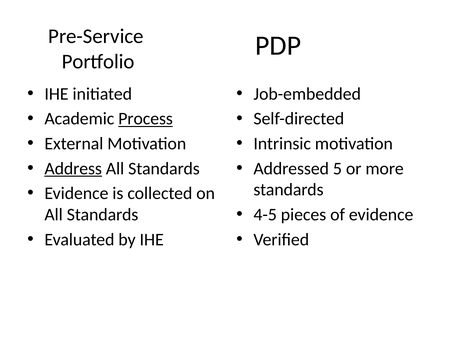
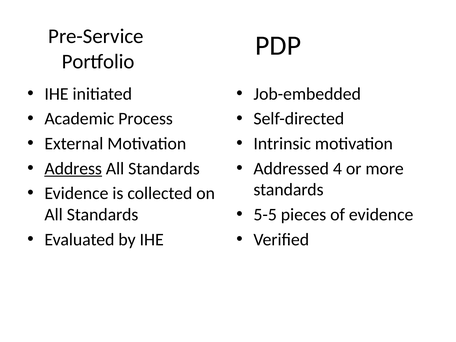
Process underline: present -> none
5: 5 -> 4
4-5: 4-5 -> 5-5
